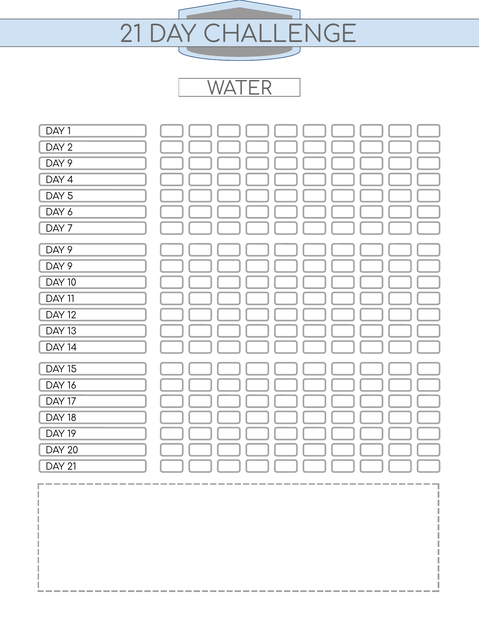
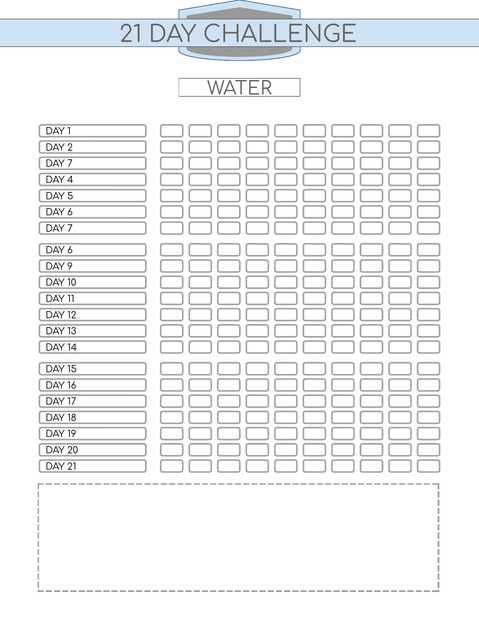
9 at (70, 164): 9 -> 7
9 at (70, 251): 9 -> 6
